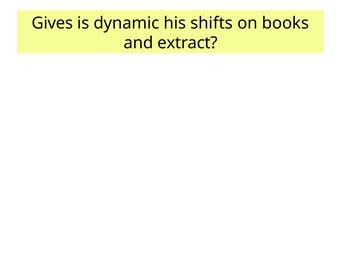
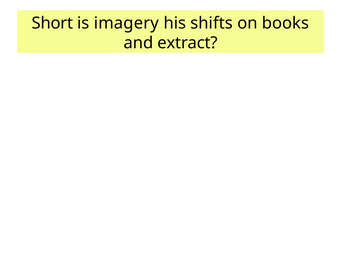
Gives: Gives -> Short
dynamic: dynamic -> imagery
